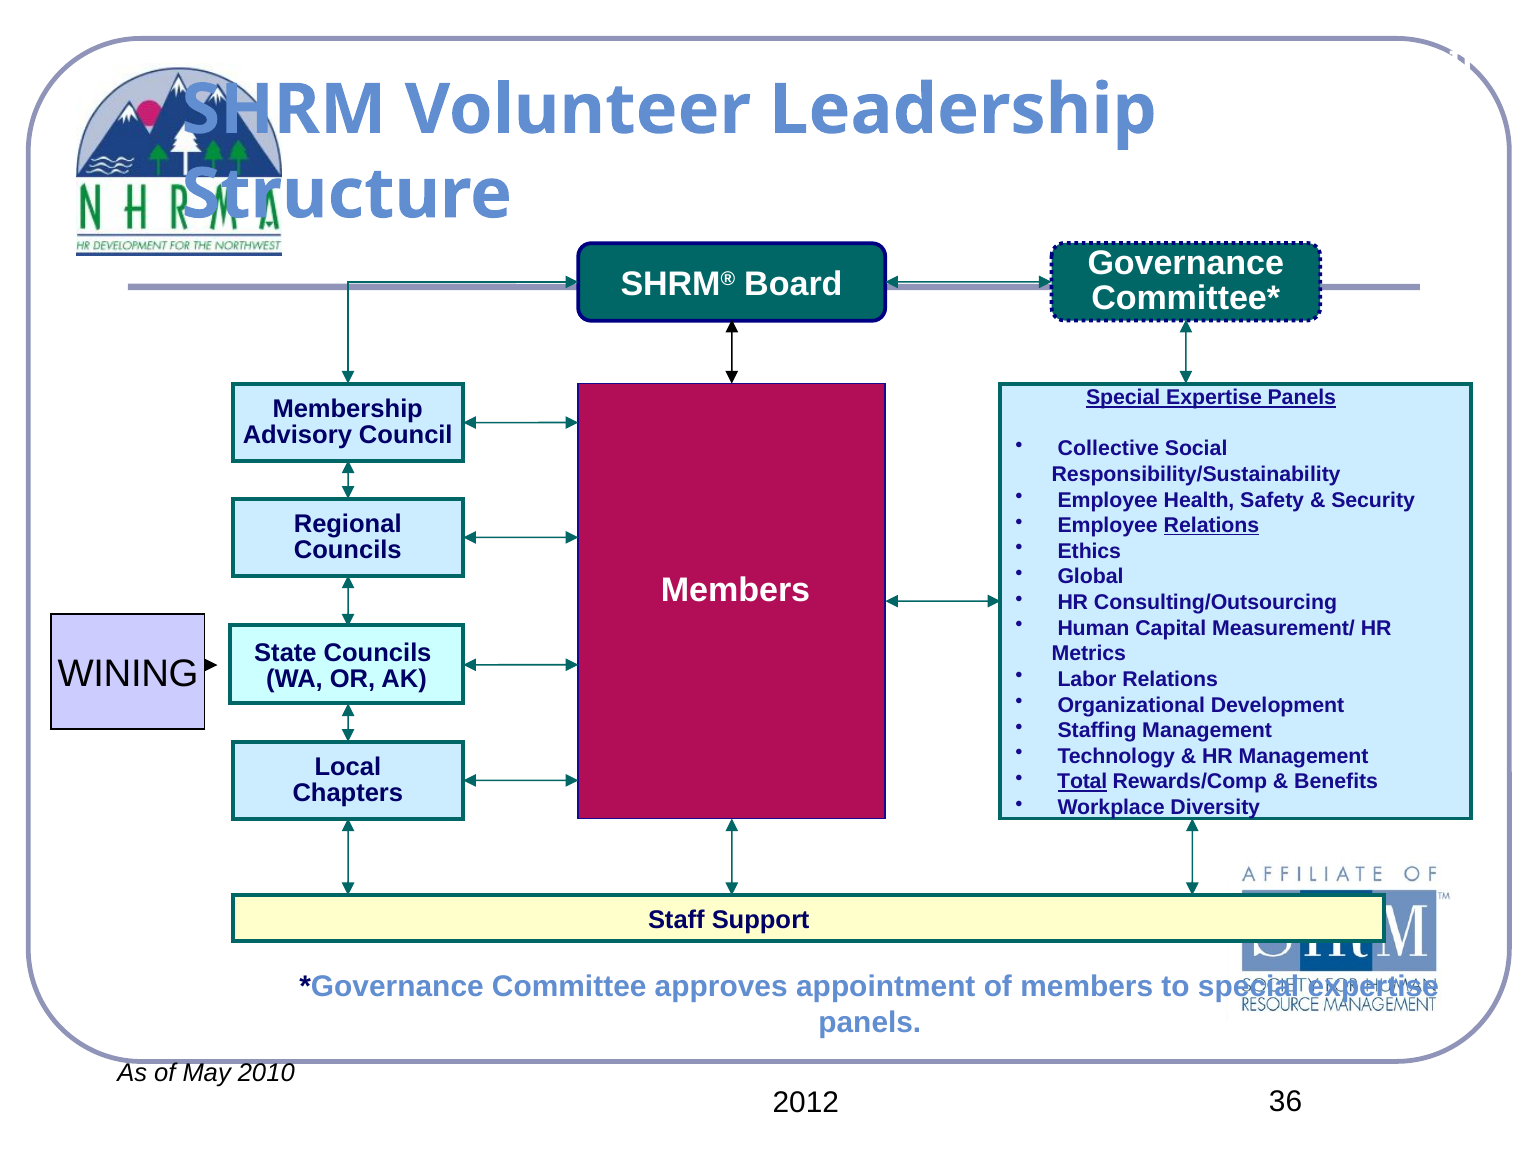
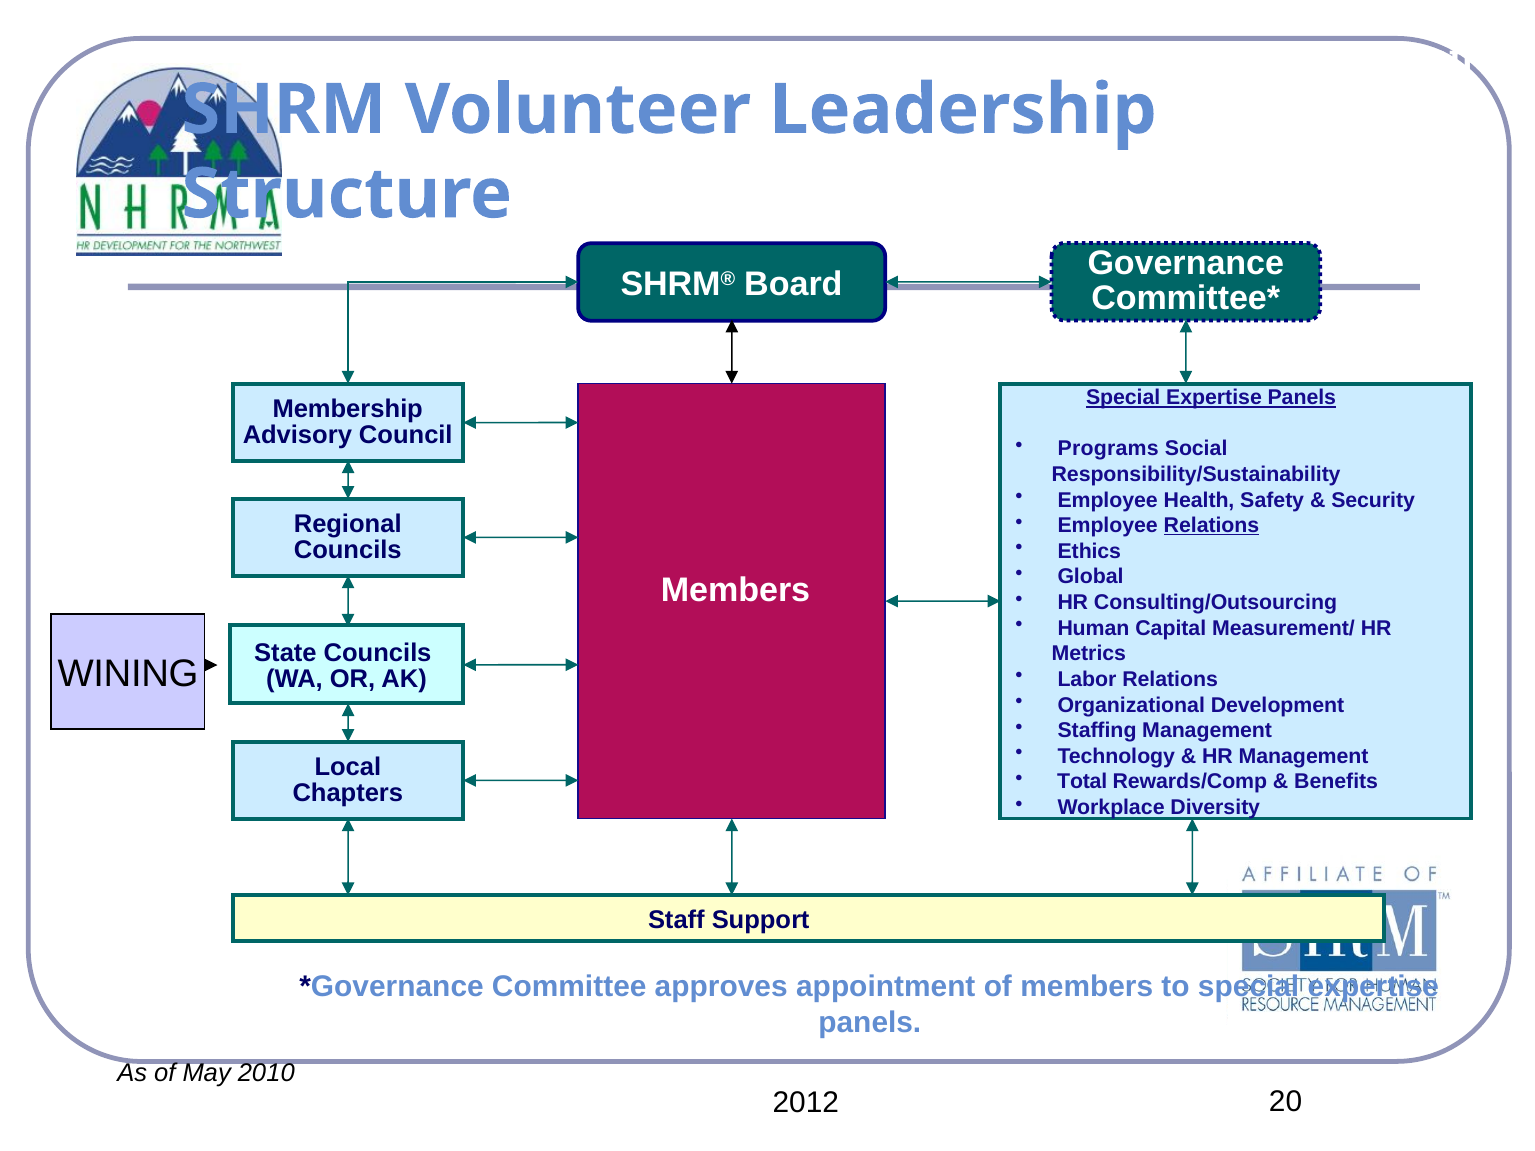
Collective: Collective -> Programs
Total underline: present -> none
36: 36 -> 20
